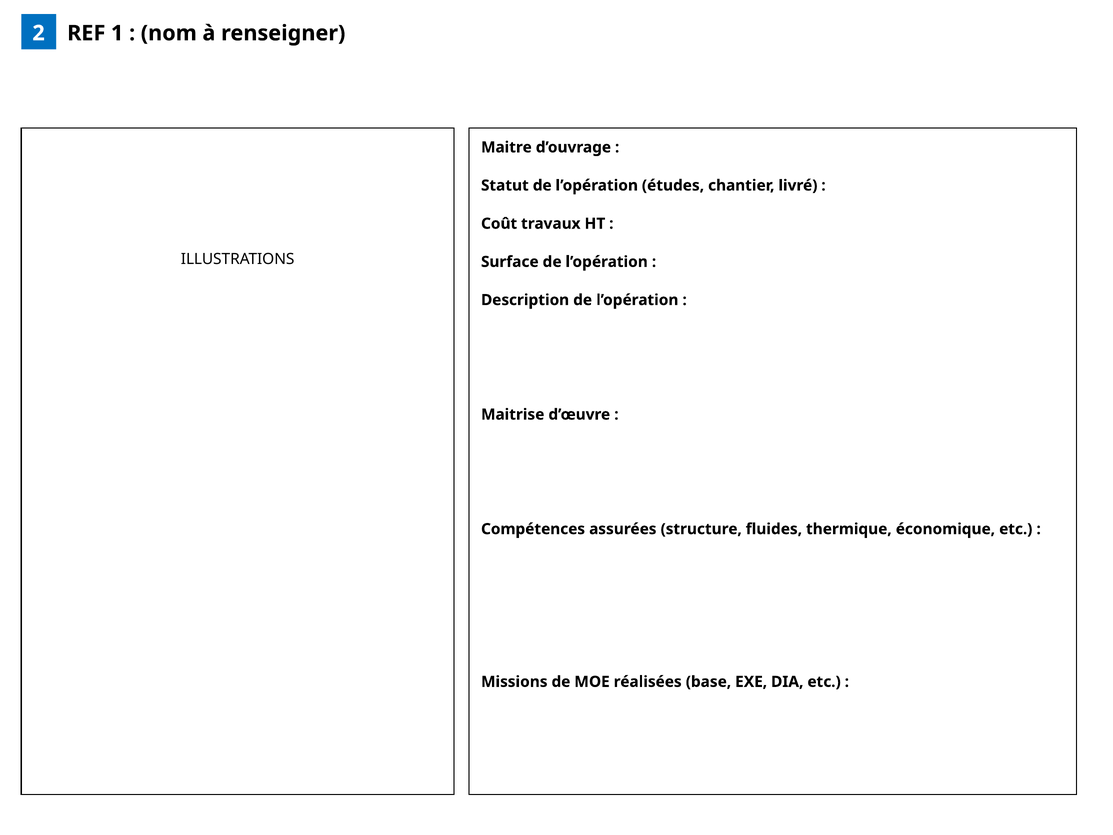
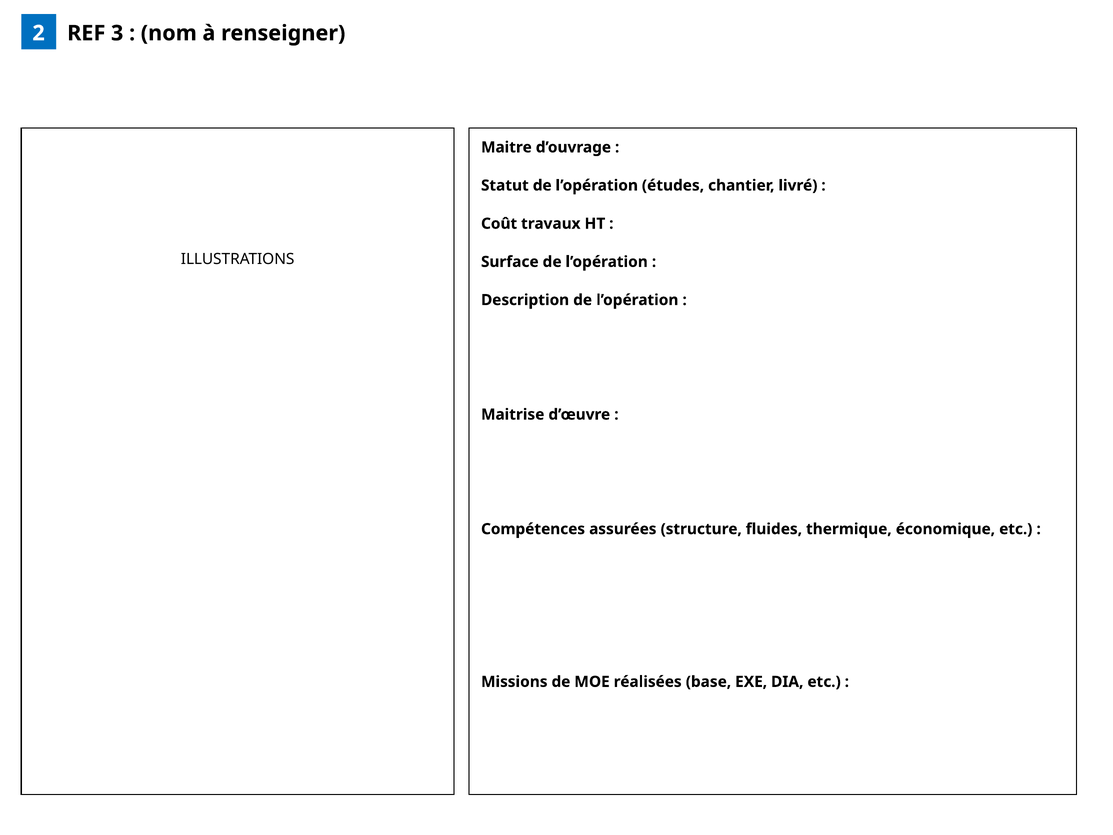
1: 1 -> 3
